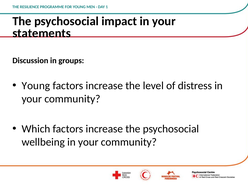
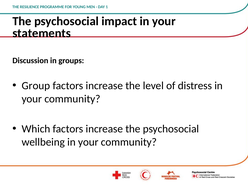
Young at (36, 86): Young -> Group
